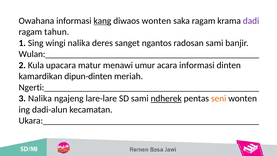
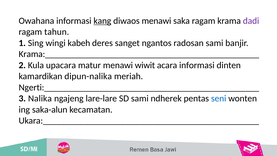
diwaos wonten: wonten -> menawi
wingi nalika: nalika -> kabeh
Wulan:_______________________________________________: Wulan:_______________________________________________ -> Krama:_______________________________________________
umur: umur -> wiwit
dipun-dinten: dipun-dinten -> dipun-nalika
ndherek underline: present -> none
seni colour: orange -> blue
dadi-alun: dadi-alun -> saka-alun
